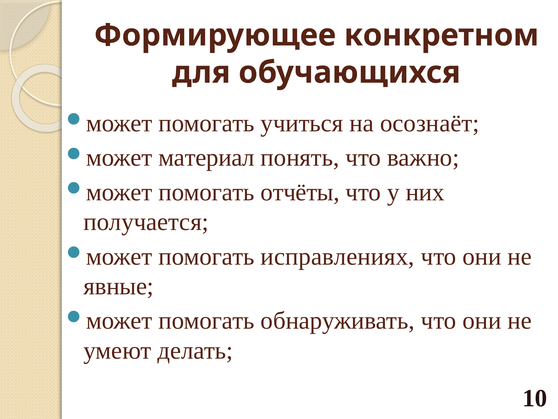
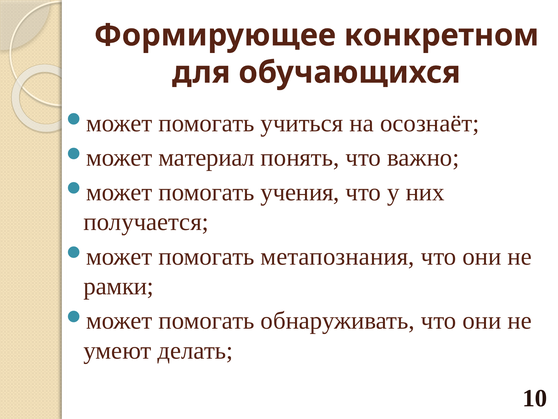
отчёты: отчёты -> учения
исправлениях: исправлениях -> метапознания
явные: явные -> рамки
